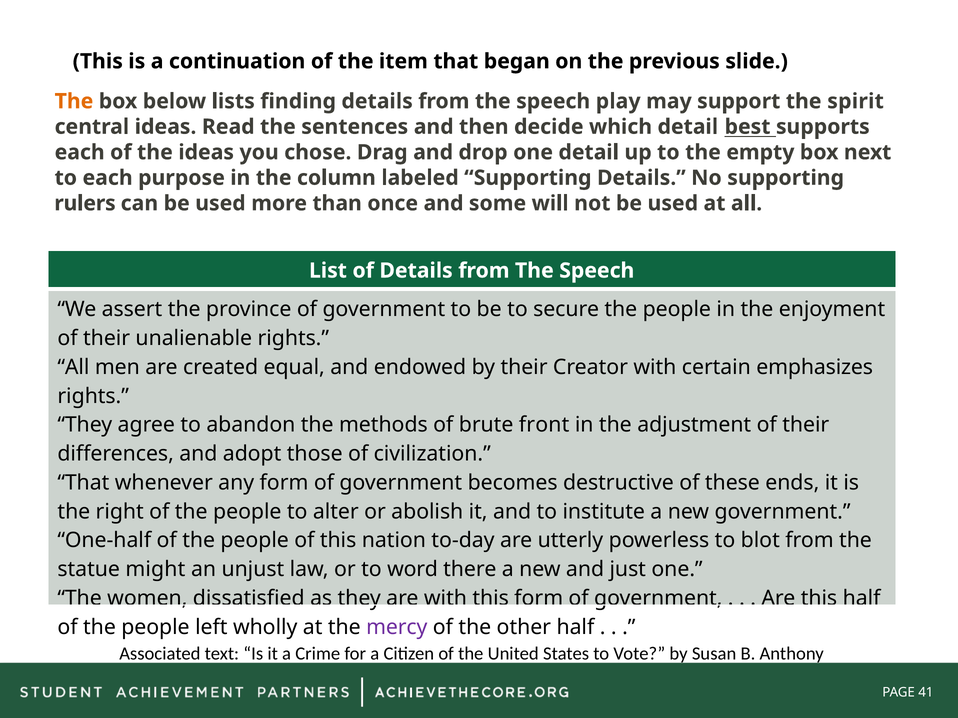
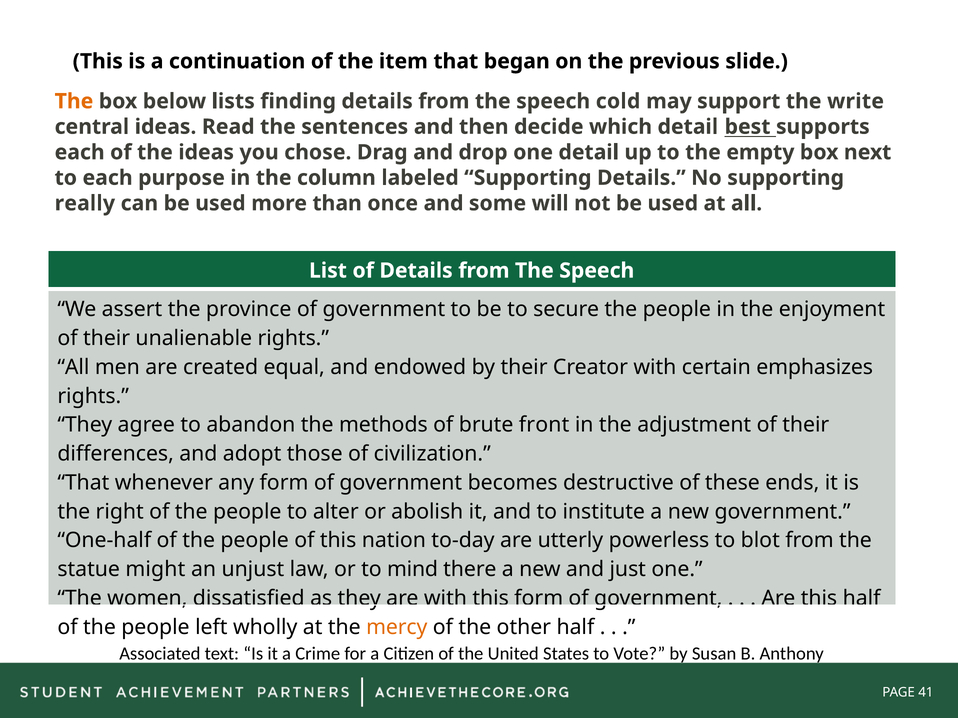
play: play -> cold
spirit: spirit -> write
rulers: rulers -> really
word: word -> mind
mercy colour: purple -> orange
